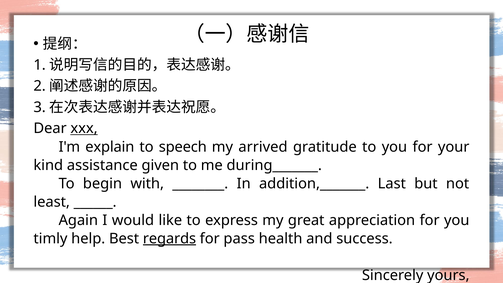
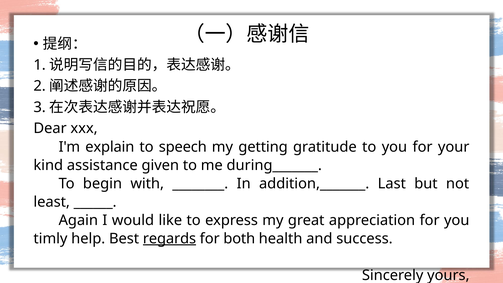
xxx at (84, 128) underline: present -> none
arrived: arrived -> getting
pass: pass -> both
